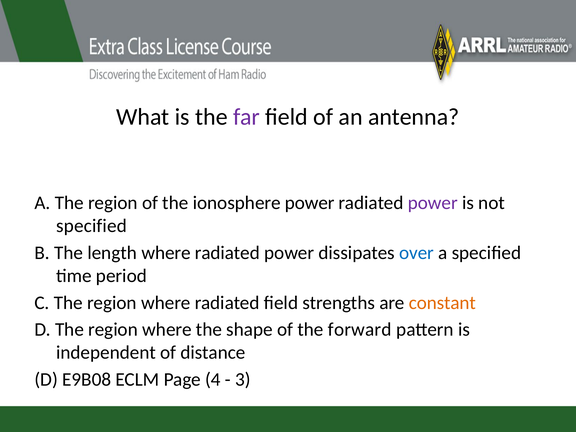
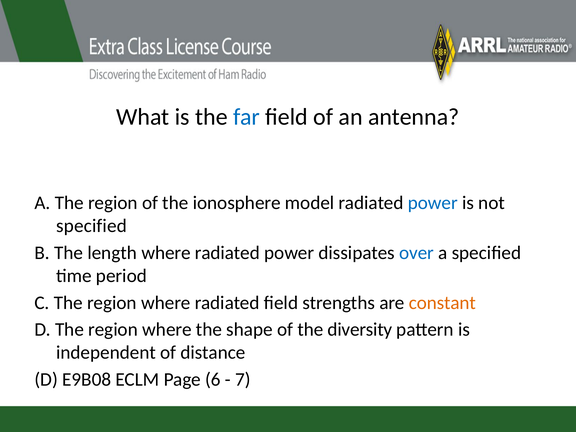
far colour: purple -> blue
ionosphere power: power -> model
power at (433, 203) colour: purple -> blue
forward: forward -> diversity
4: 4 -> 6
3: 3 -> 7
